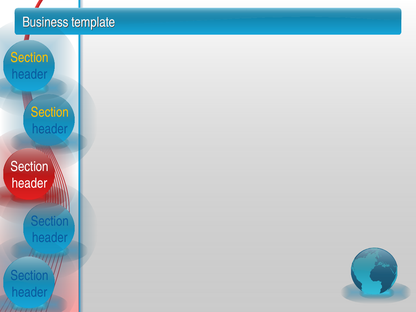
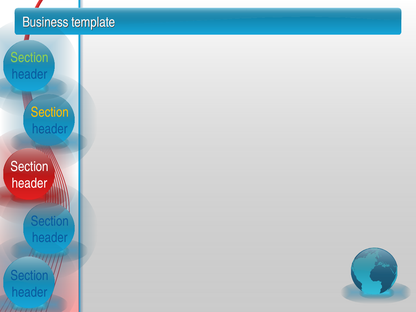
Section at (30, 58) colour: yellow -> light green
